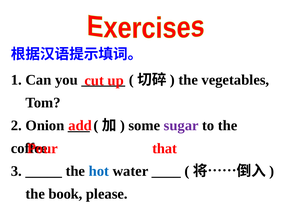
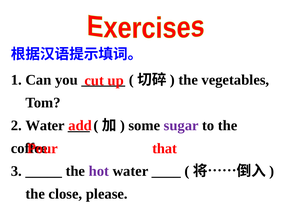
2 Onion: Onion -> Water
hot colour: blue -> purple
book: book -> close
